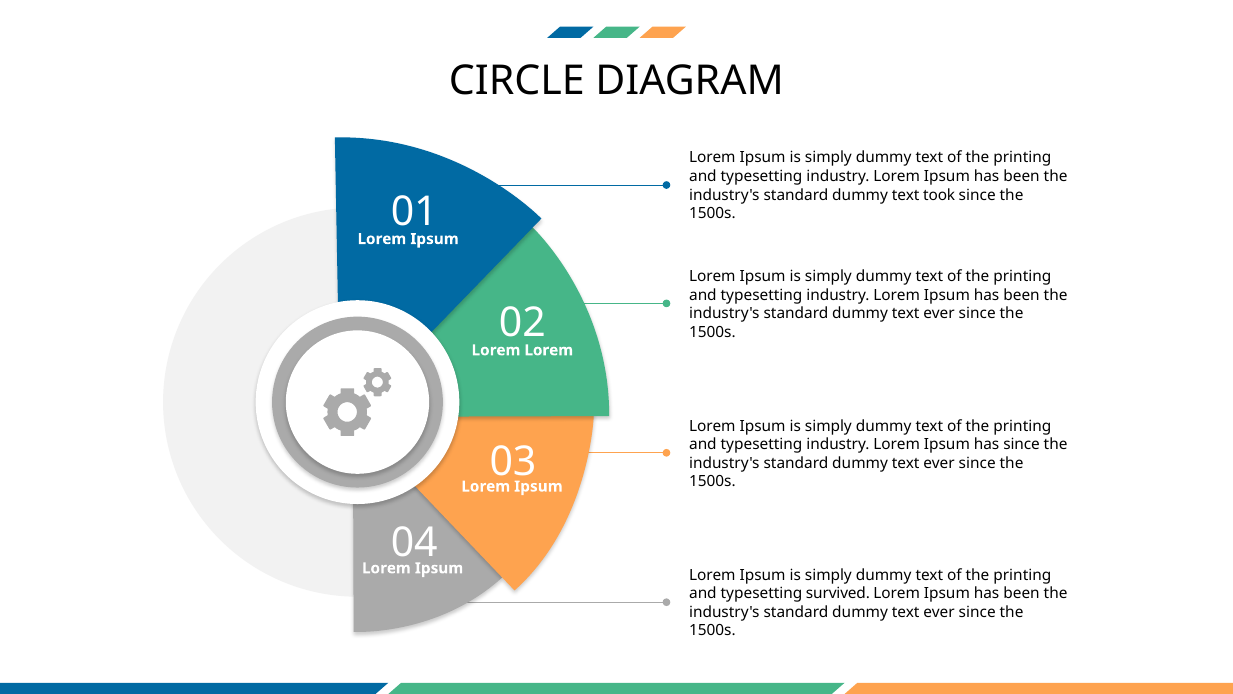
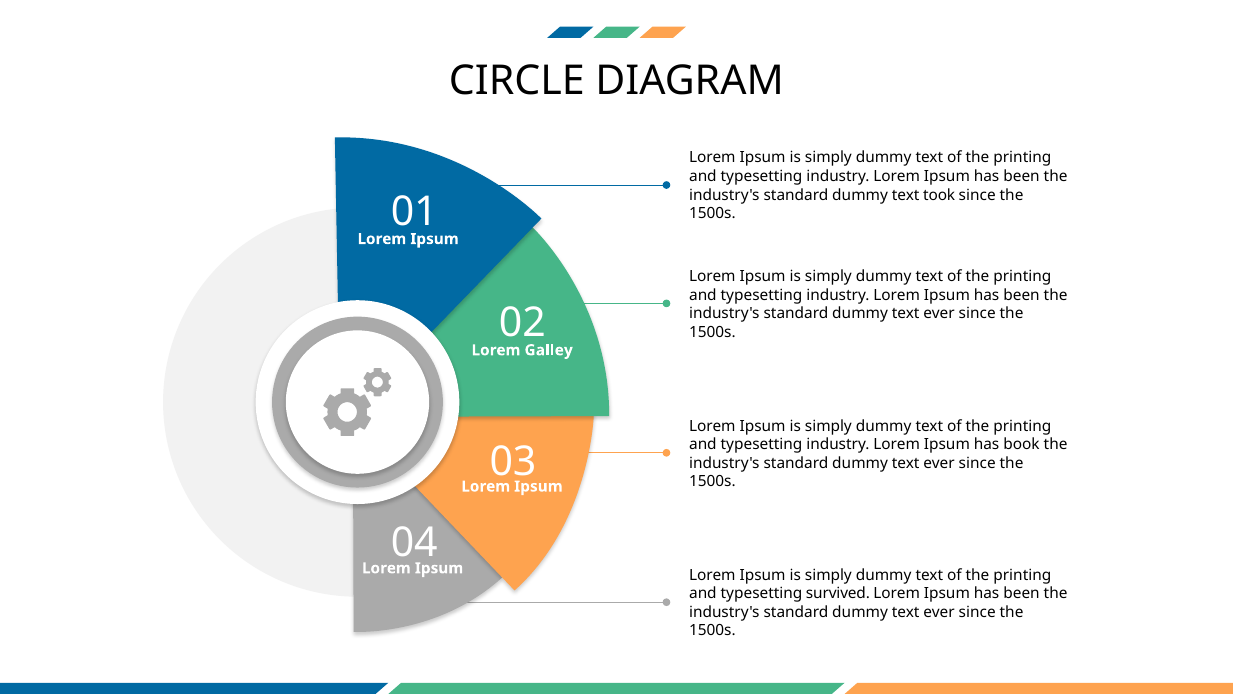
Lorem at (549, 350): Lorem -> Galley
has since: since -> book
